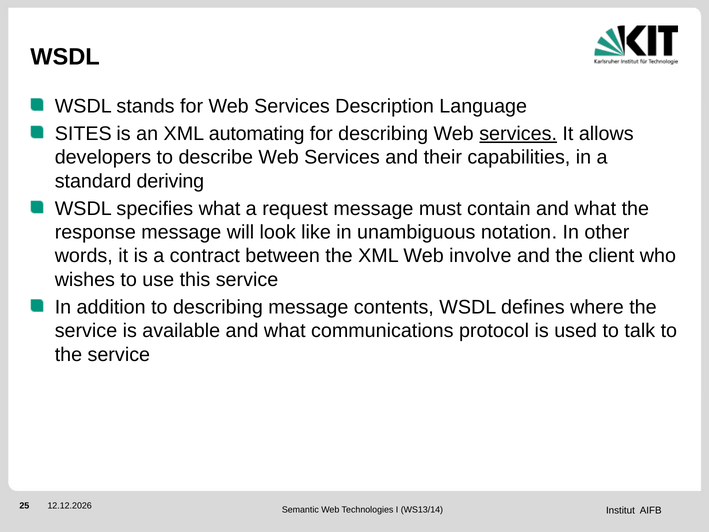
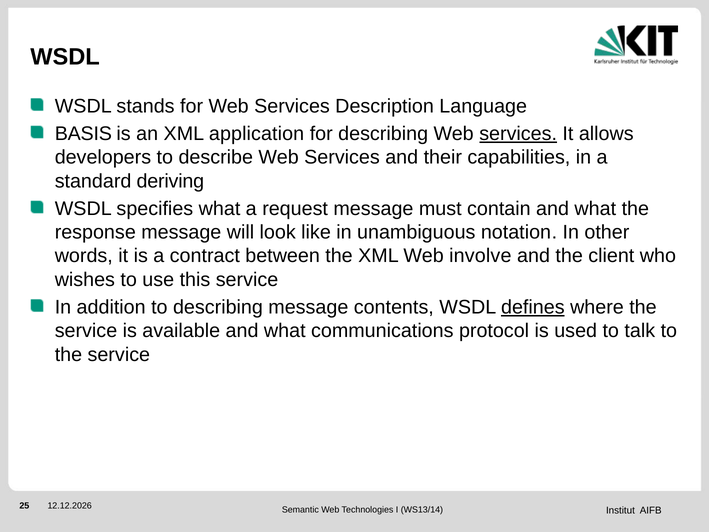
SITES: SITES -> BASIS
automating: automating -> application
defines underline: none -> present
